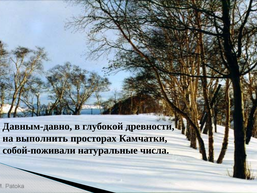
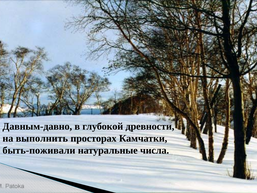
собой-поживали: собой-поживали -> быть-поживали
